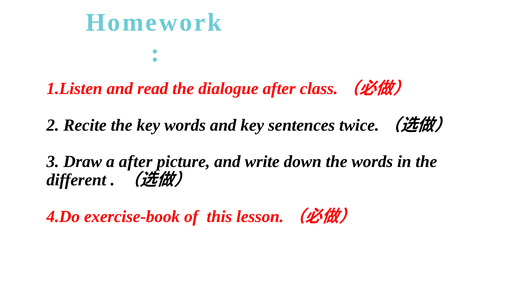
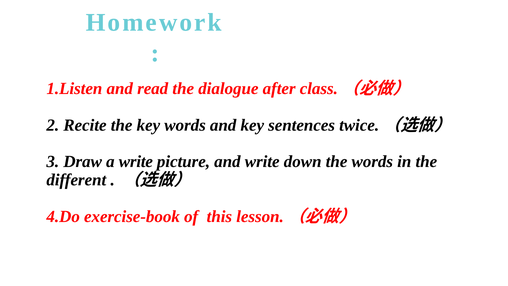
a after: after -> write
